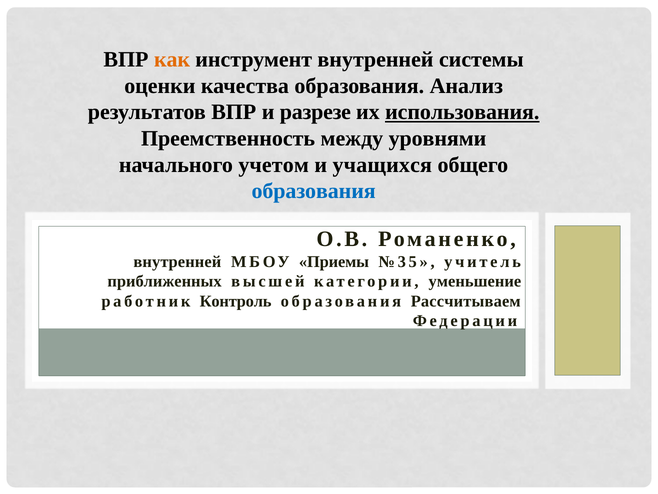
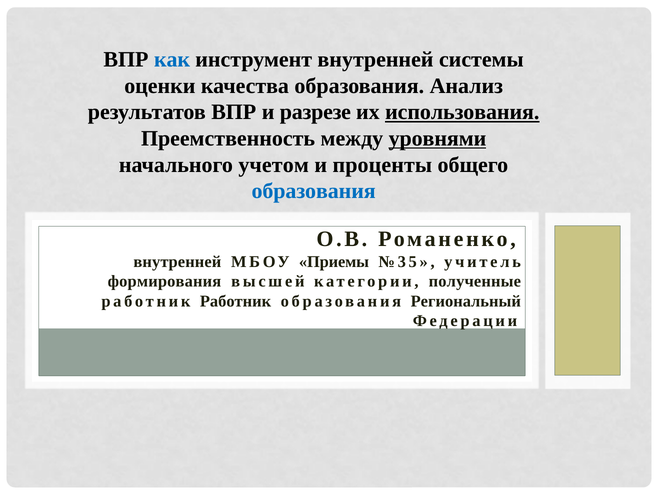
как colour: orange -> blue
уровнями underline: none -> present
учащихся: учащихся -> проценты
приближенных: приближенных -> формирования
уменьшение: уменьшение -> полученные
работник Контроль: Контроль -> Работник
Рассчитываем: Рассчитываем -> Региональный
